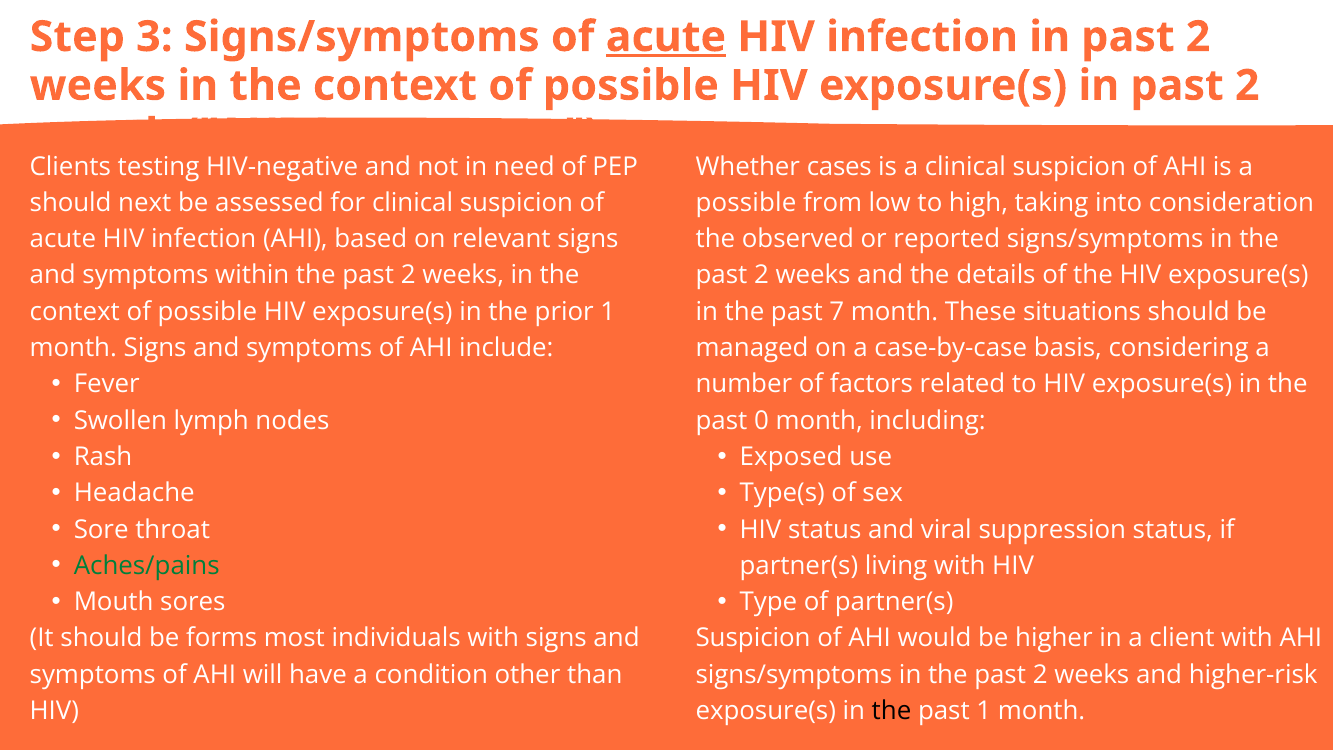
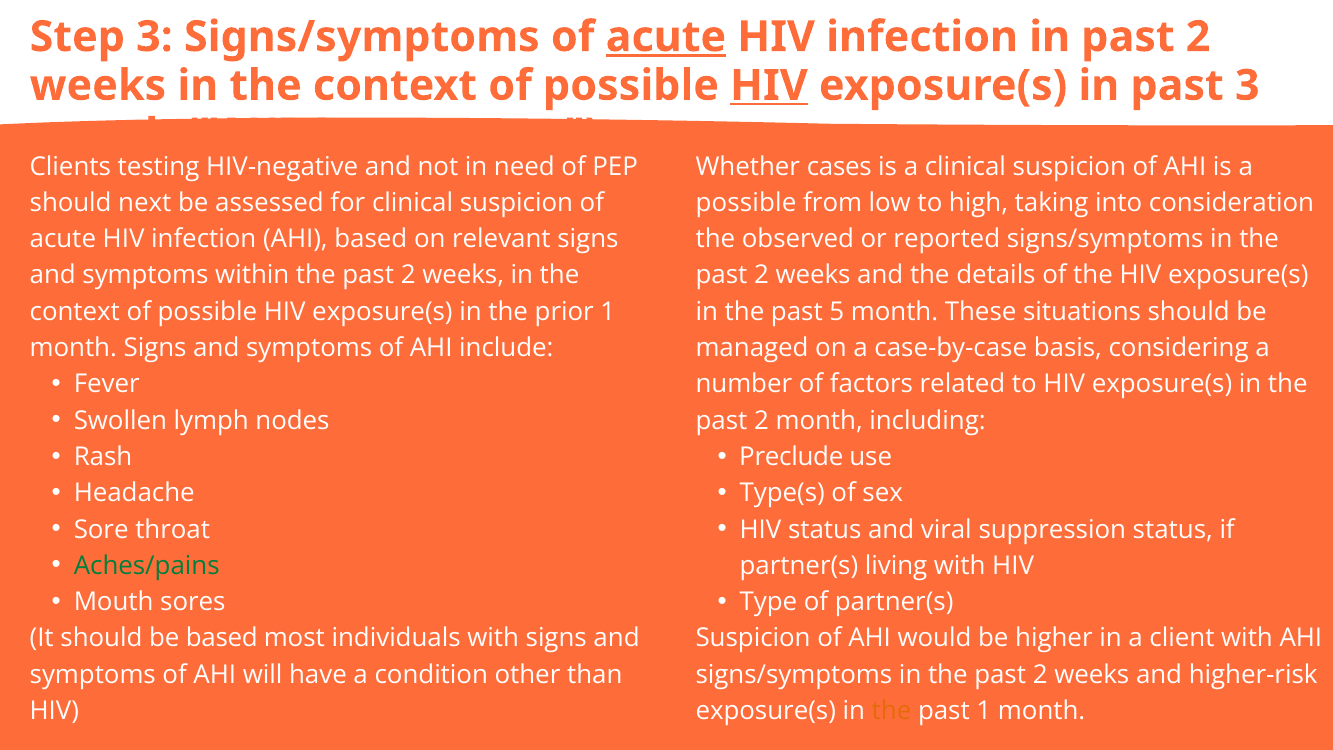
HIV at (769, 86) underline: none -> present
exposure(s in past 2: 2 -> 3
7: 7 -> 5
0 at (761, 421): 0 -> 2
Exposed: Exposed -> Preclude
be forms: forms -> based
the at (891, 711) colour: black -> orange
